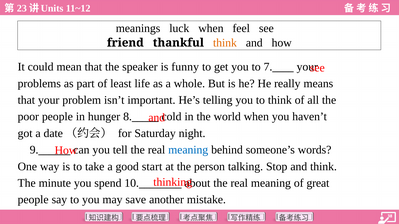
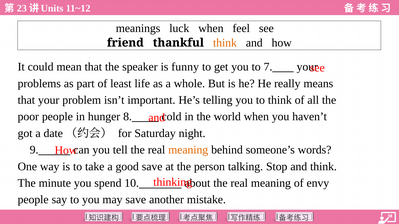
meaning at (188, 150) colour: blue -> orange
good start: start -> save
great: great -> envy
